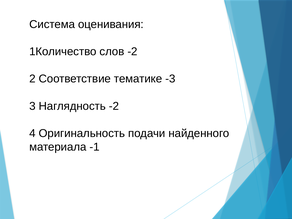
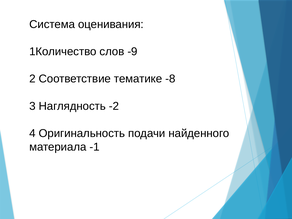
слов -2: -2 -> -9
-3: -3 -> -8
